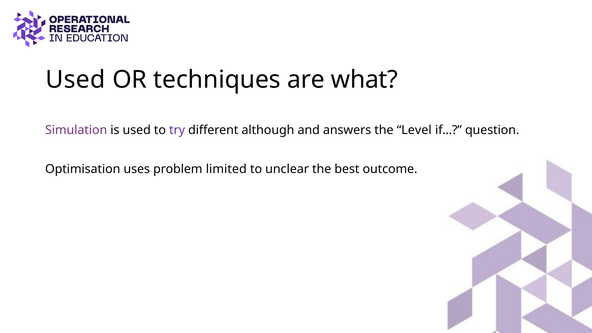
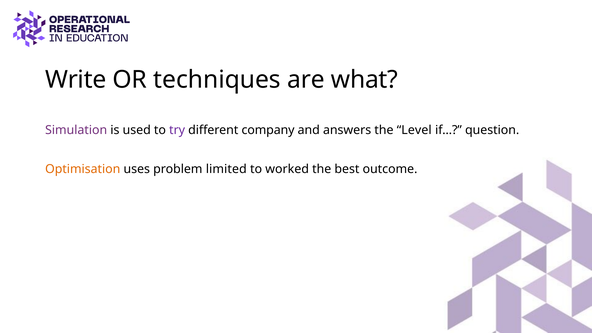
Used at (75, 80): Used -> Write
although: although -> company
Optimisation colour: black -> orange
unclear: unclear -> worked
